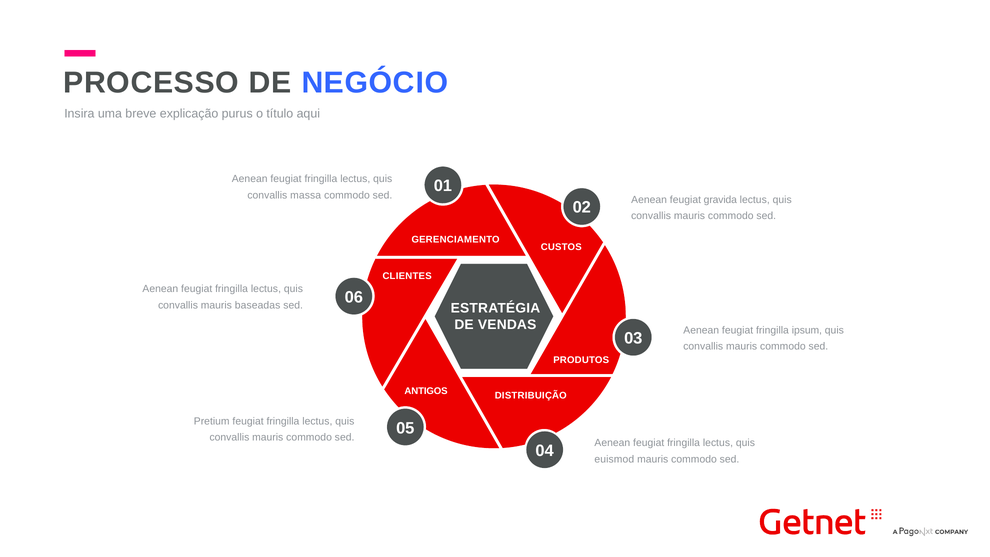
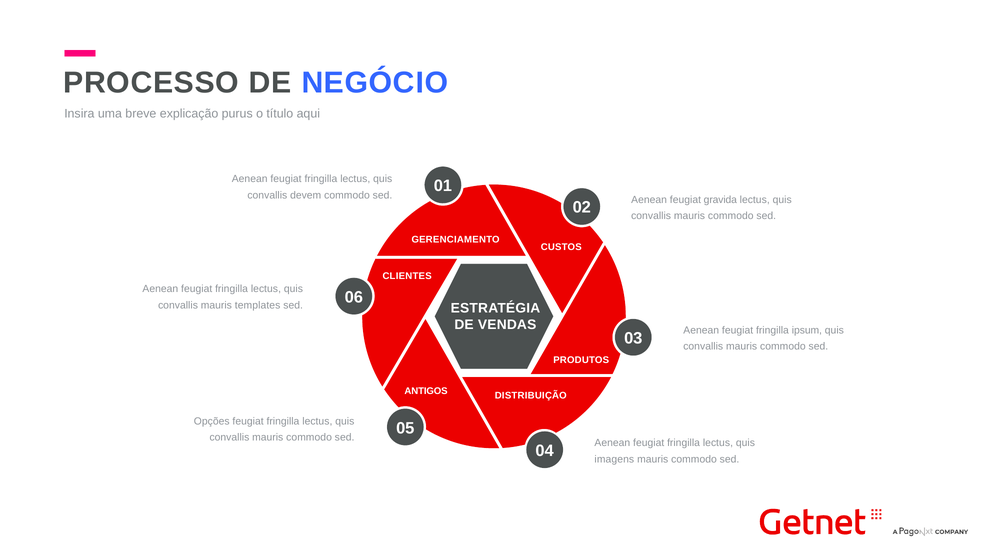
massa: massa -> devem
baseadas: baseadas -> templates
Pretium: Pretium -> Opções
euismod: euismod -> imagens
